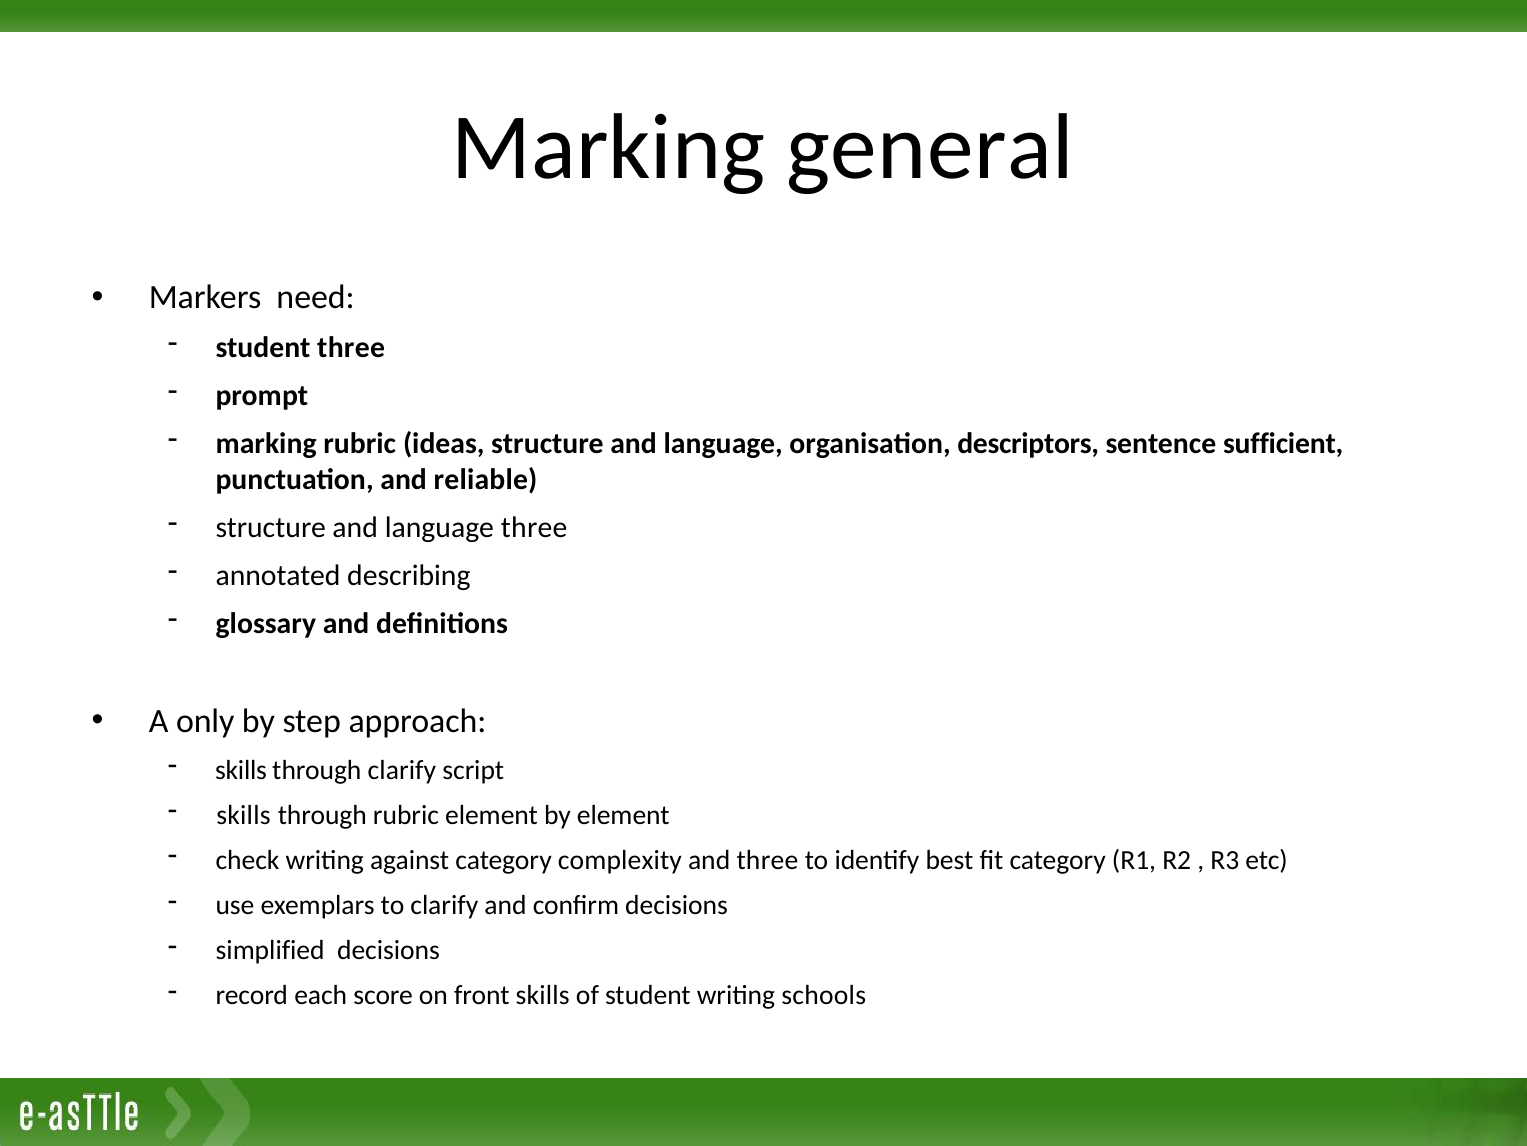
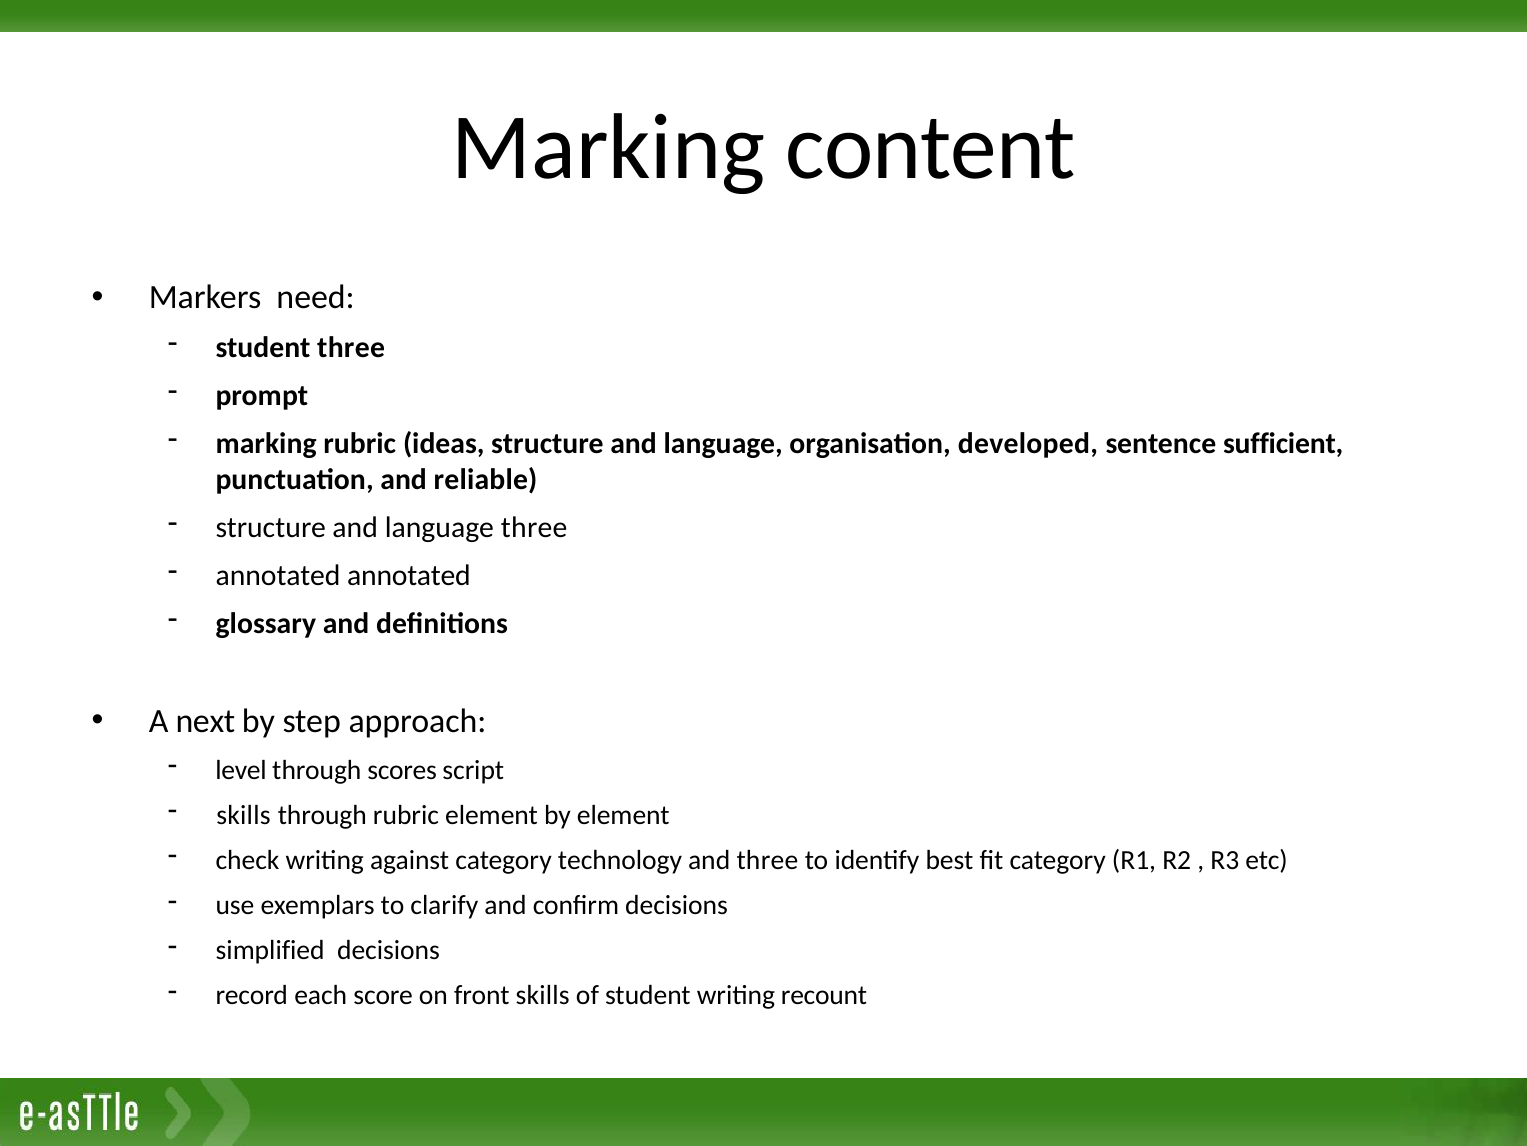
general: general -> content
descriptors: descriptors -> developed
annotated describing: describing -> annotated
only: only -> next
skills at (241, 770): skills -> level
through clarify: clarify -> scores
complexity: complexity -> technology
schools: schools -> recount
